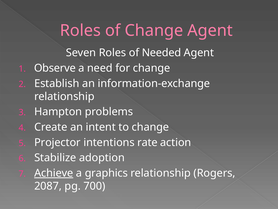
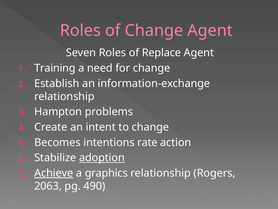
Needed: Needed -> Replace
Observe: Observe -> Training
Projector: Projector -> Becomes
adoption underline: none -> present
2087: 2087 -> 2063
700: 700 -> 490
